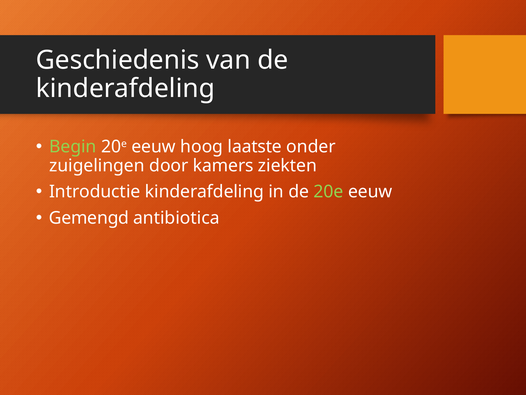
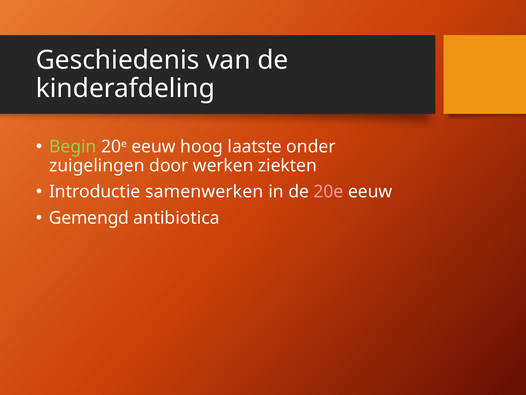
kamers: kamers -> werken
Introductie kinderafdeling: kinderafdeling -> samenwerken
20e at (329, 192) colour: light green -> pink
